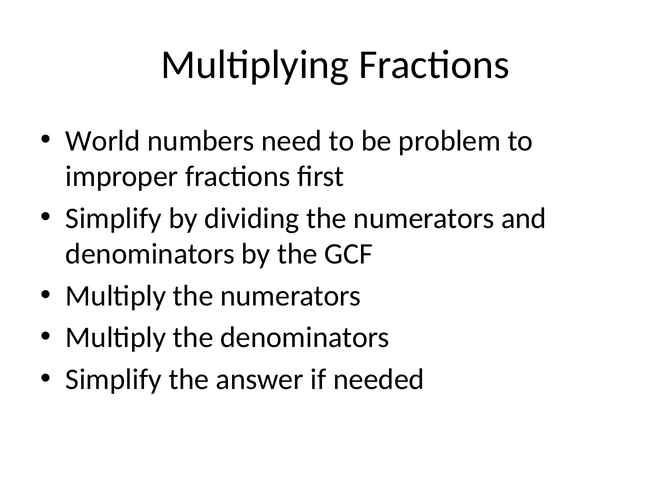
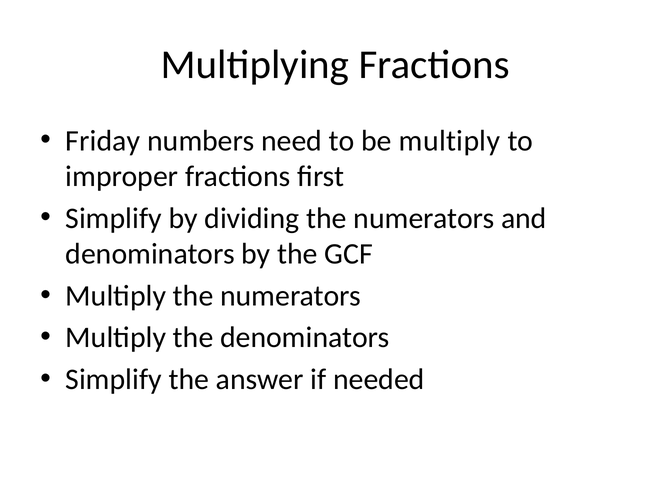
World: World -> Friday
be problem: problem -> multiply
